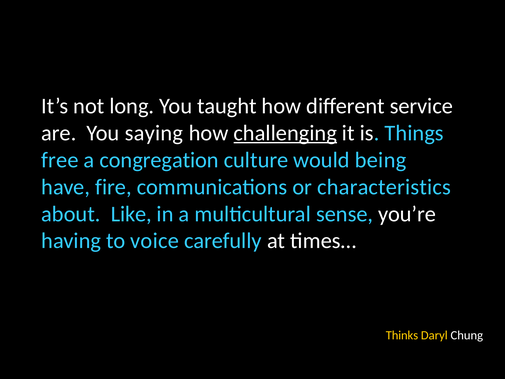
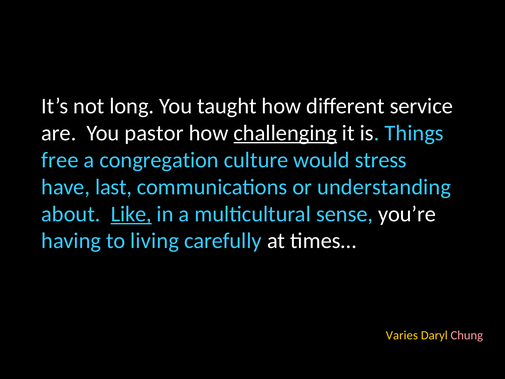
saying: saying -> pastor
being: being -> stress
fire: fire -> last
characteristics: characteristics -> understanding
Like underline: none -> present
voice: voice -> living
Thinks: Thinks -> Varies
Chung colour: white -> pink
